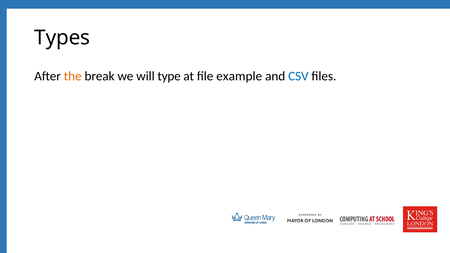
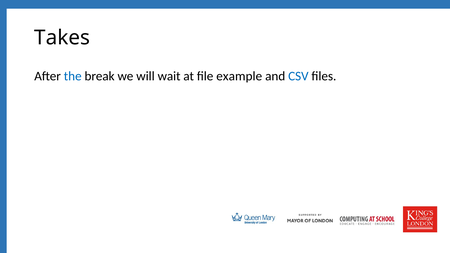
Types: Types -> Takes
the colour: orange -> blue
type: type -> wait
